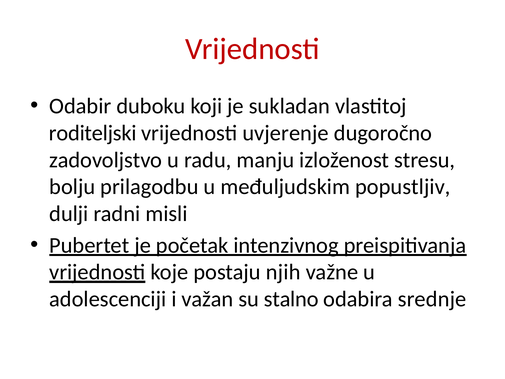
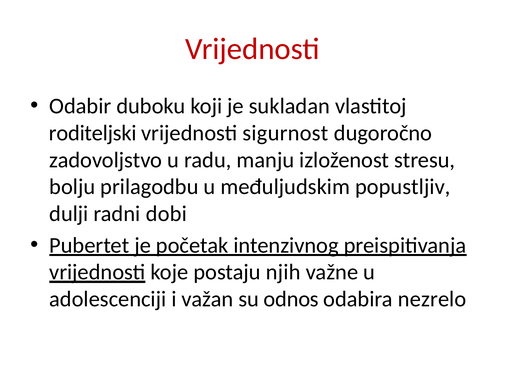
uvjerenje: uvjerenje -> sigurnost
misli: misli -> dobi
stalno: stalno -> odnos
srednje: srednje -> nezrelo
